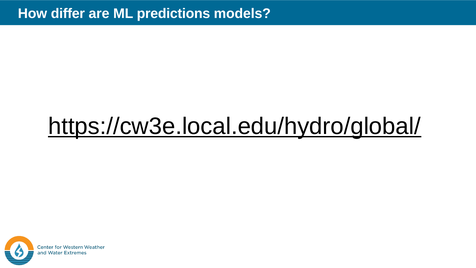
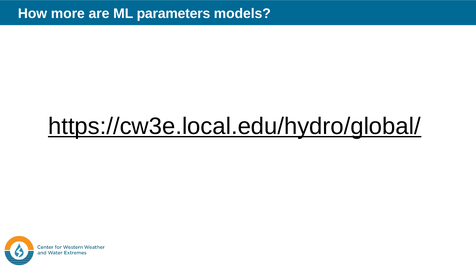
differ: differ -> more
predictions: predictions -> parameters
